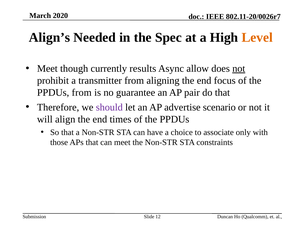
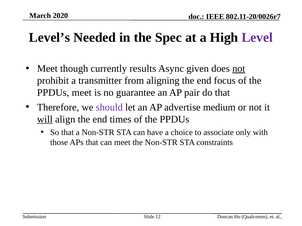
Align’s: Align’s -> Level’s
Level colour: orange -> purple
allow: allow -> given
PPDUs from: from -> meet
scenario: scenario -> medium
will underline: none -> present
